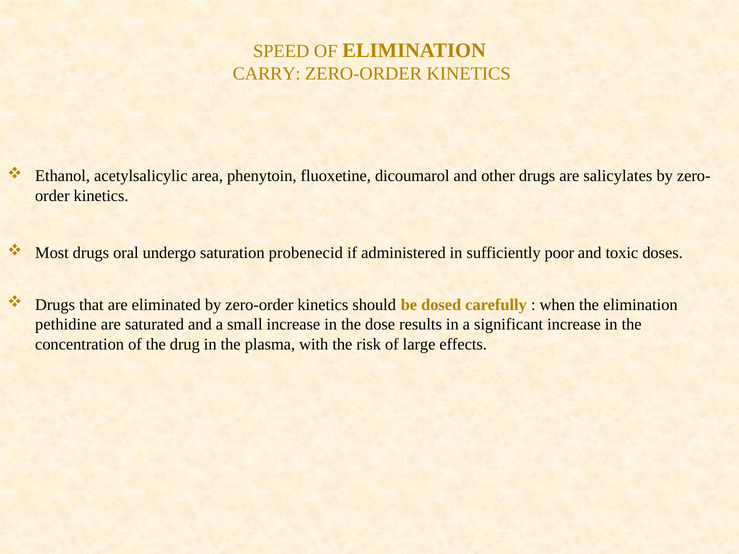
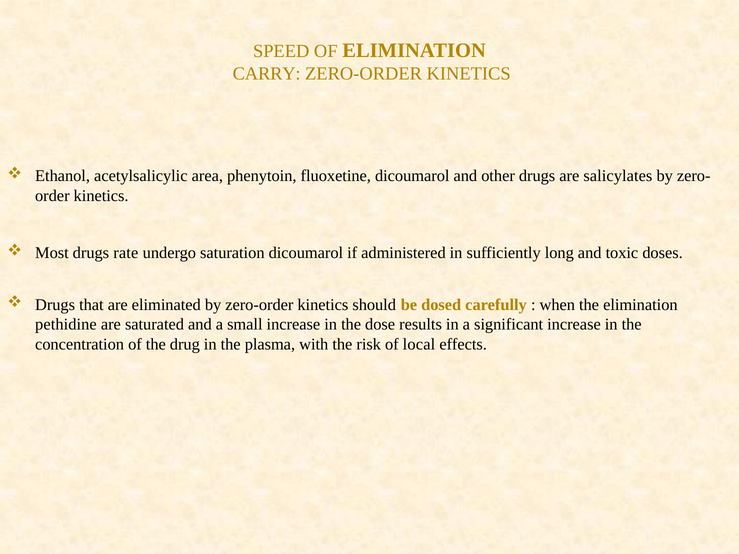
oral: oral -> rate
saturation probenecid: probenecid -> dicoumarol
poor: poor -> long
large: large -> local
